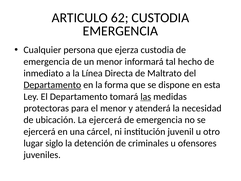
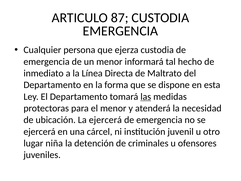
62: 62 -> 87
Departamento at (52, 85) underline: present -> none
siglo: siglo -> niña
